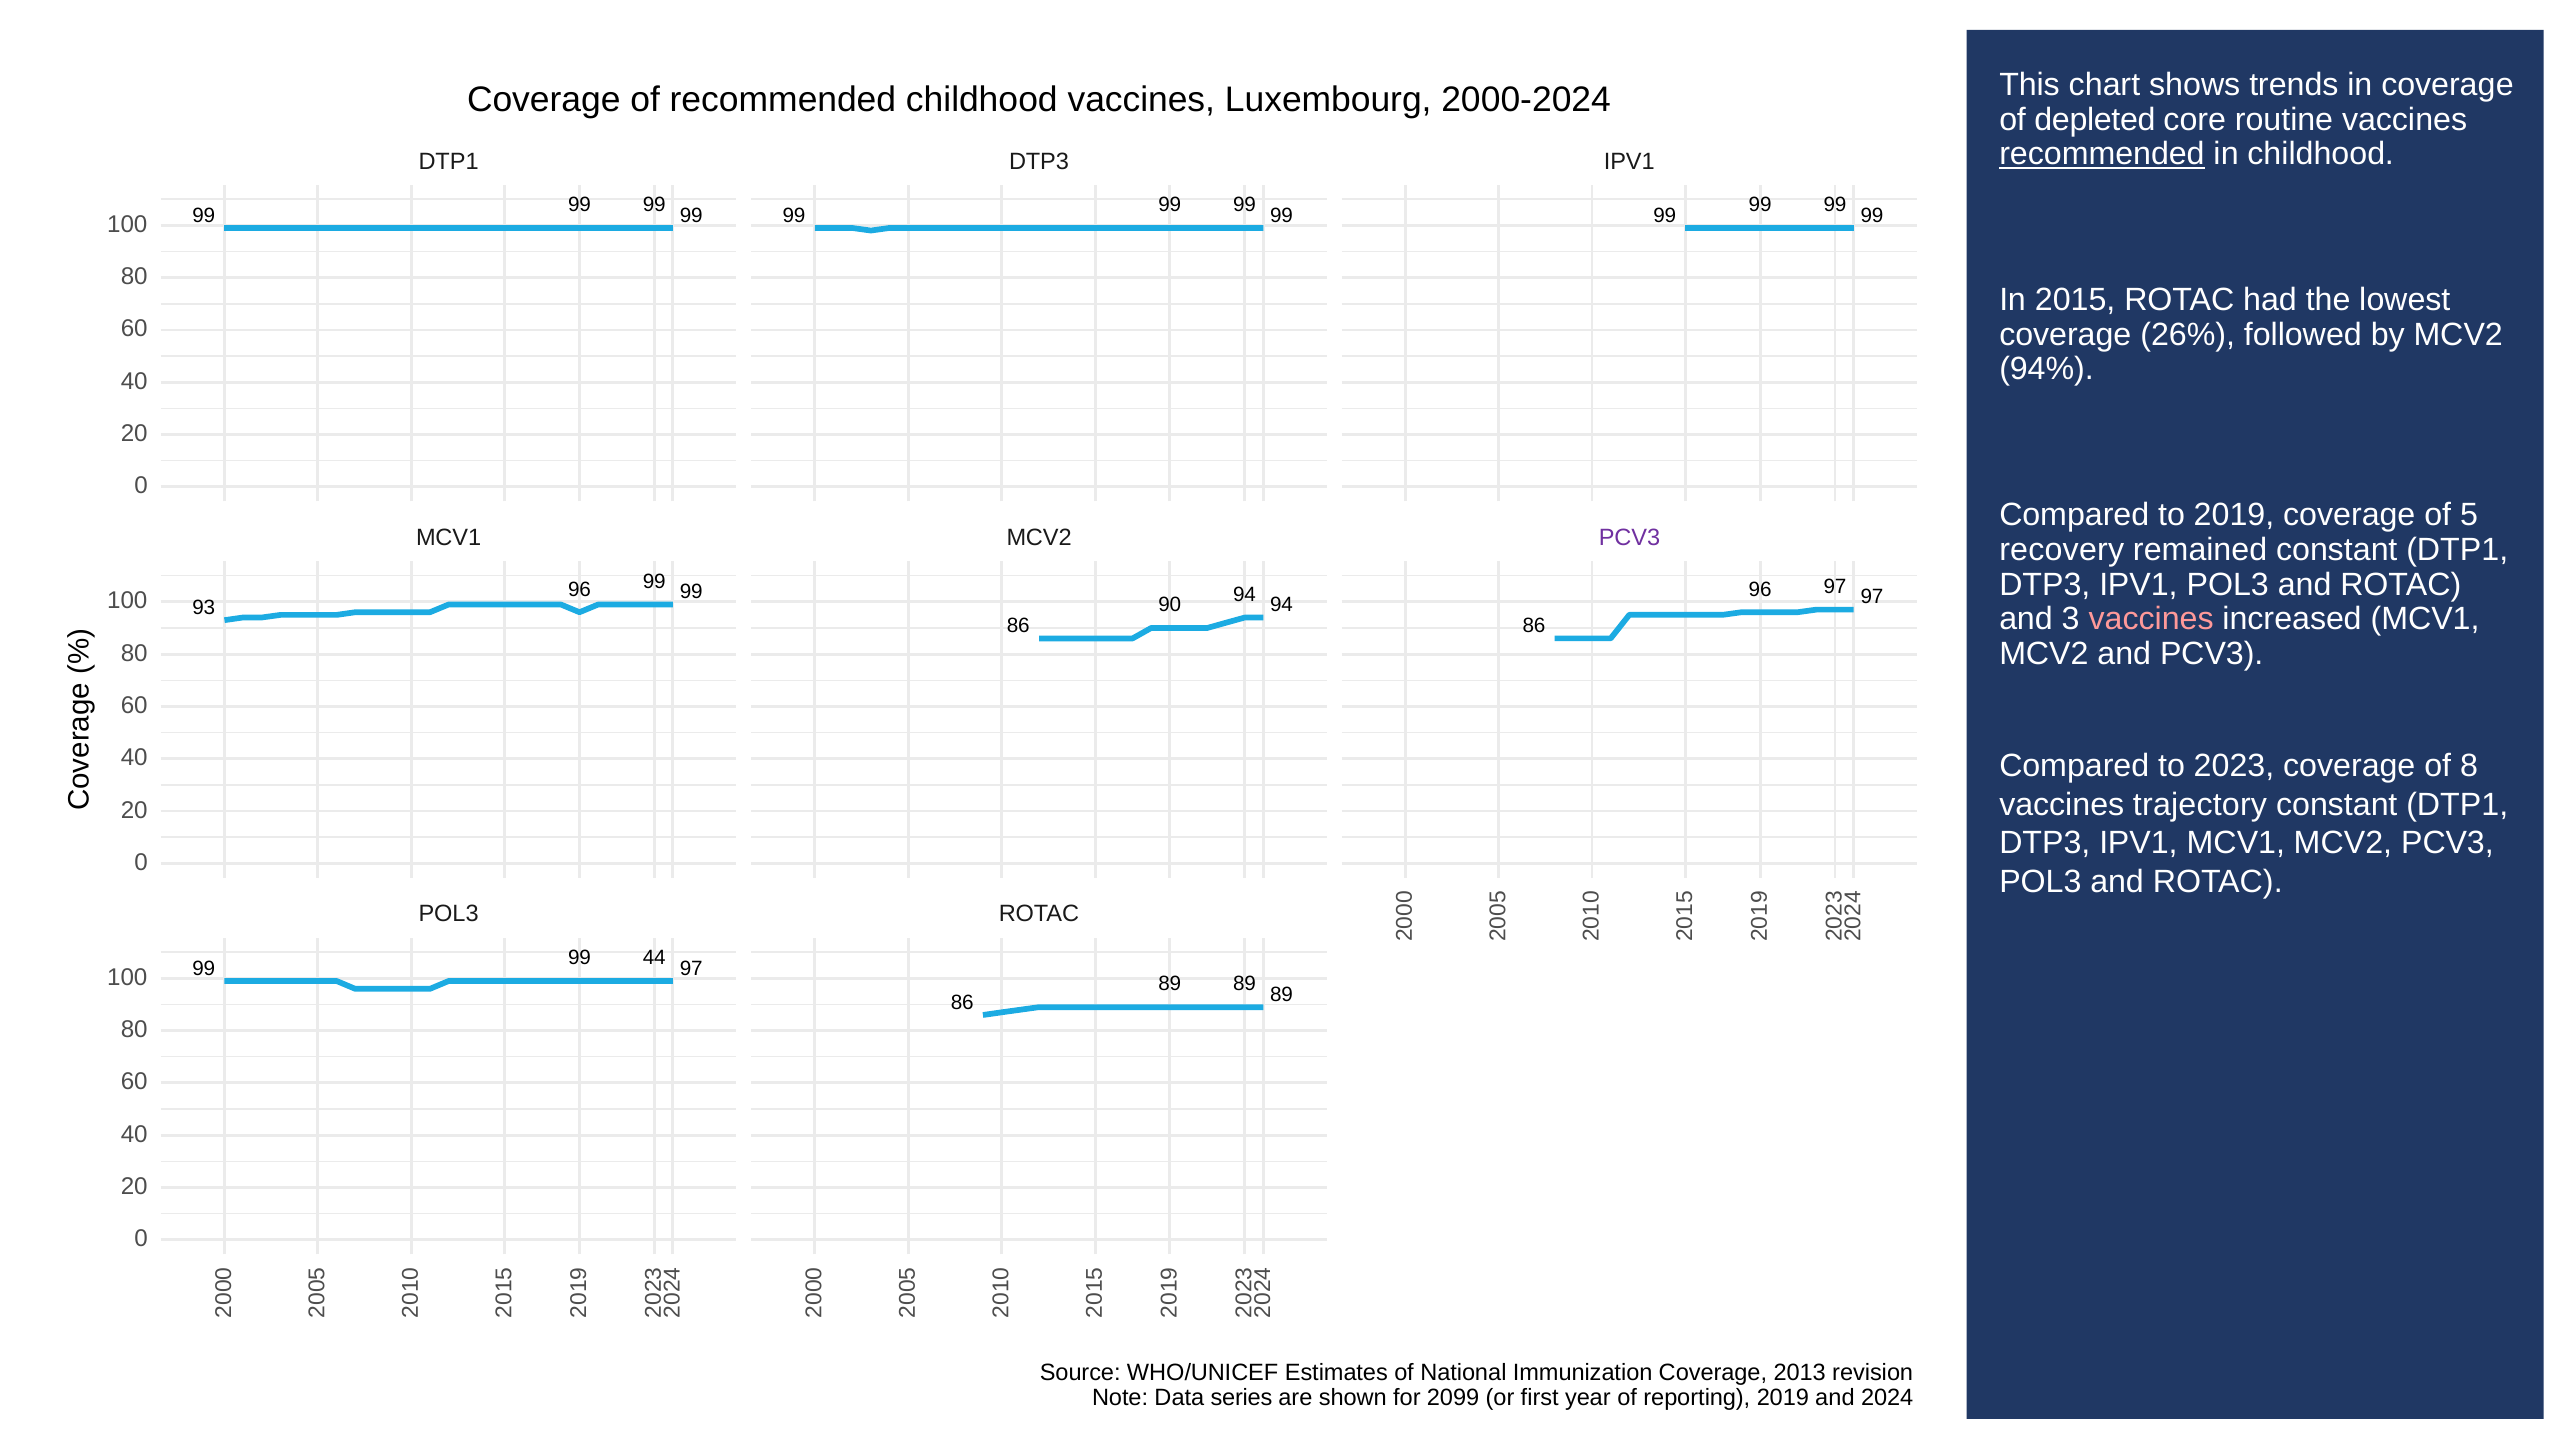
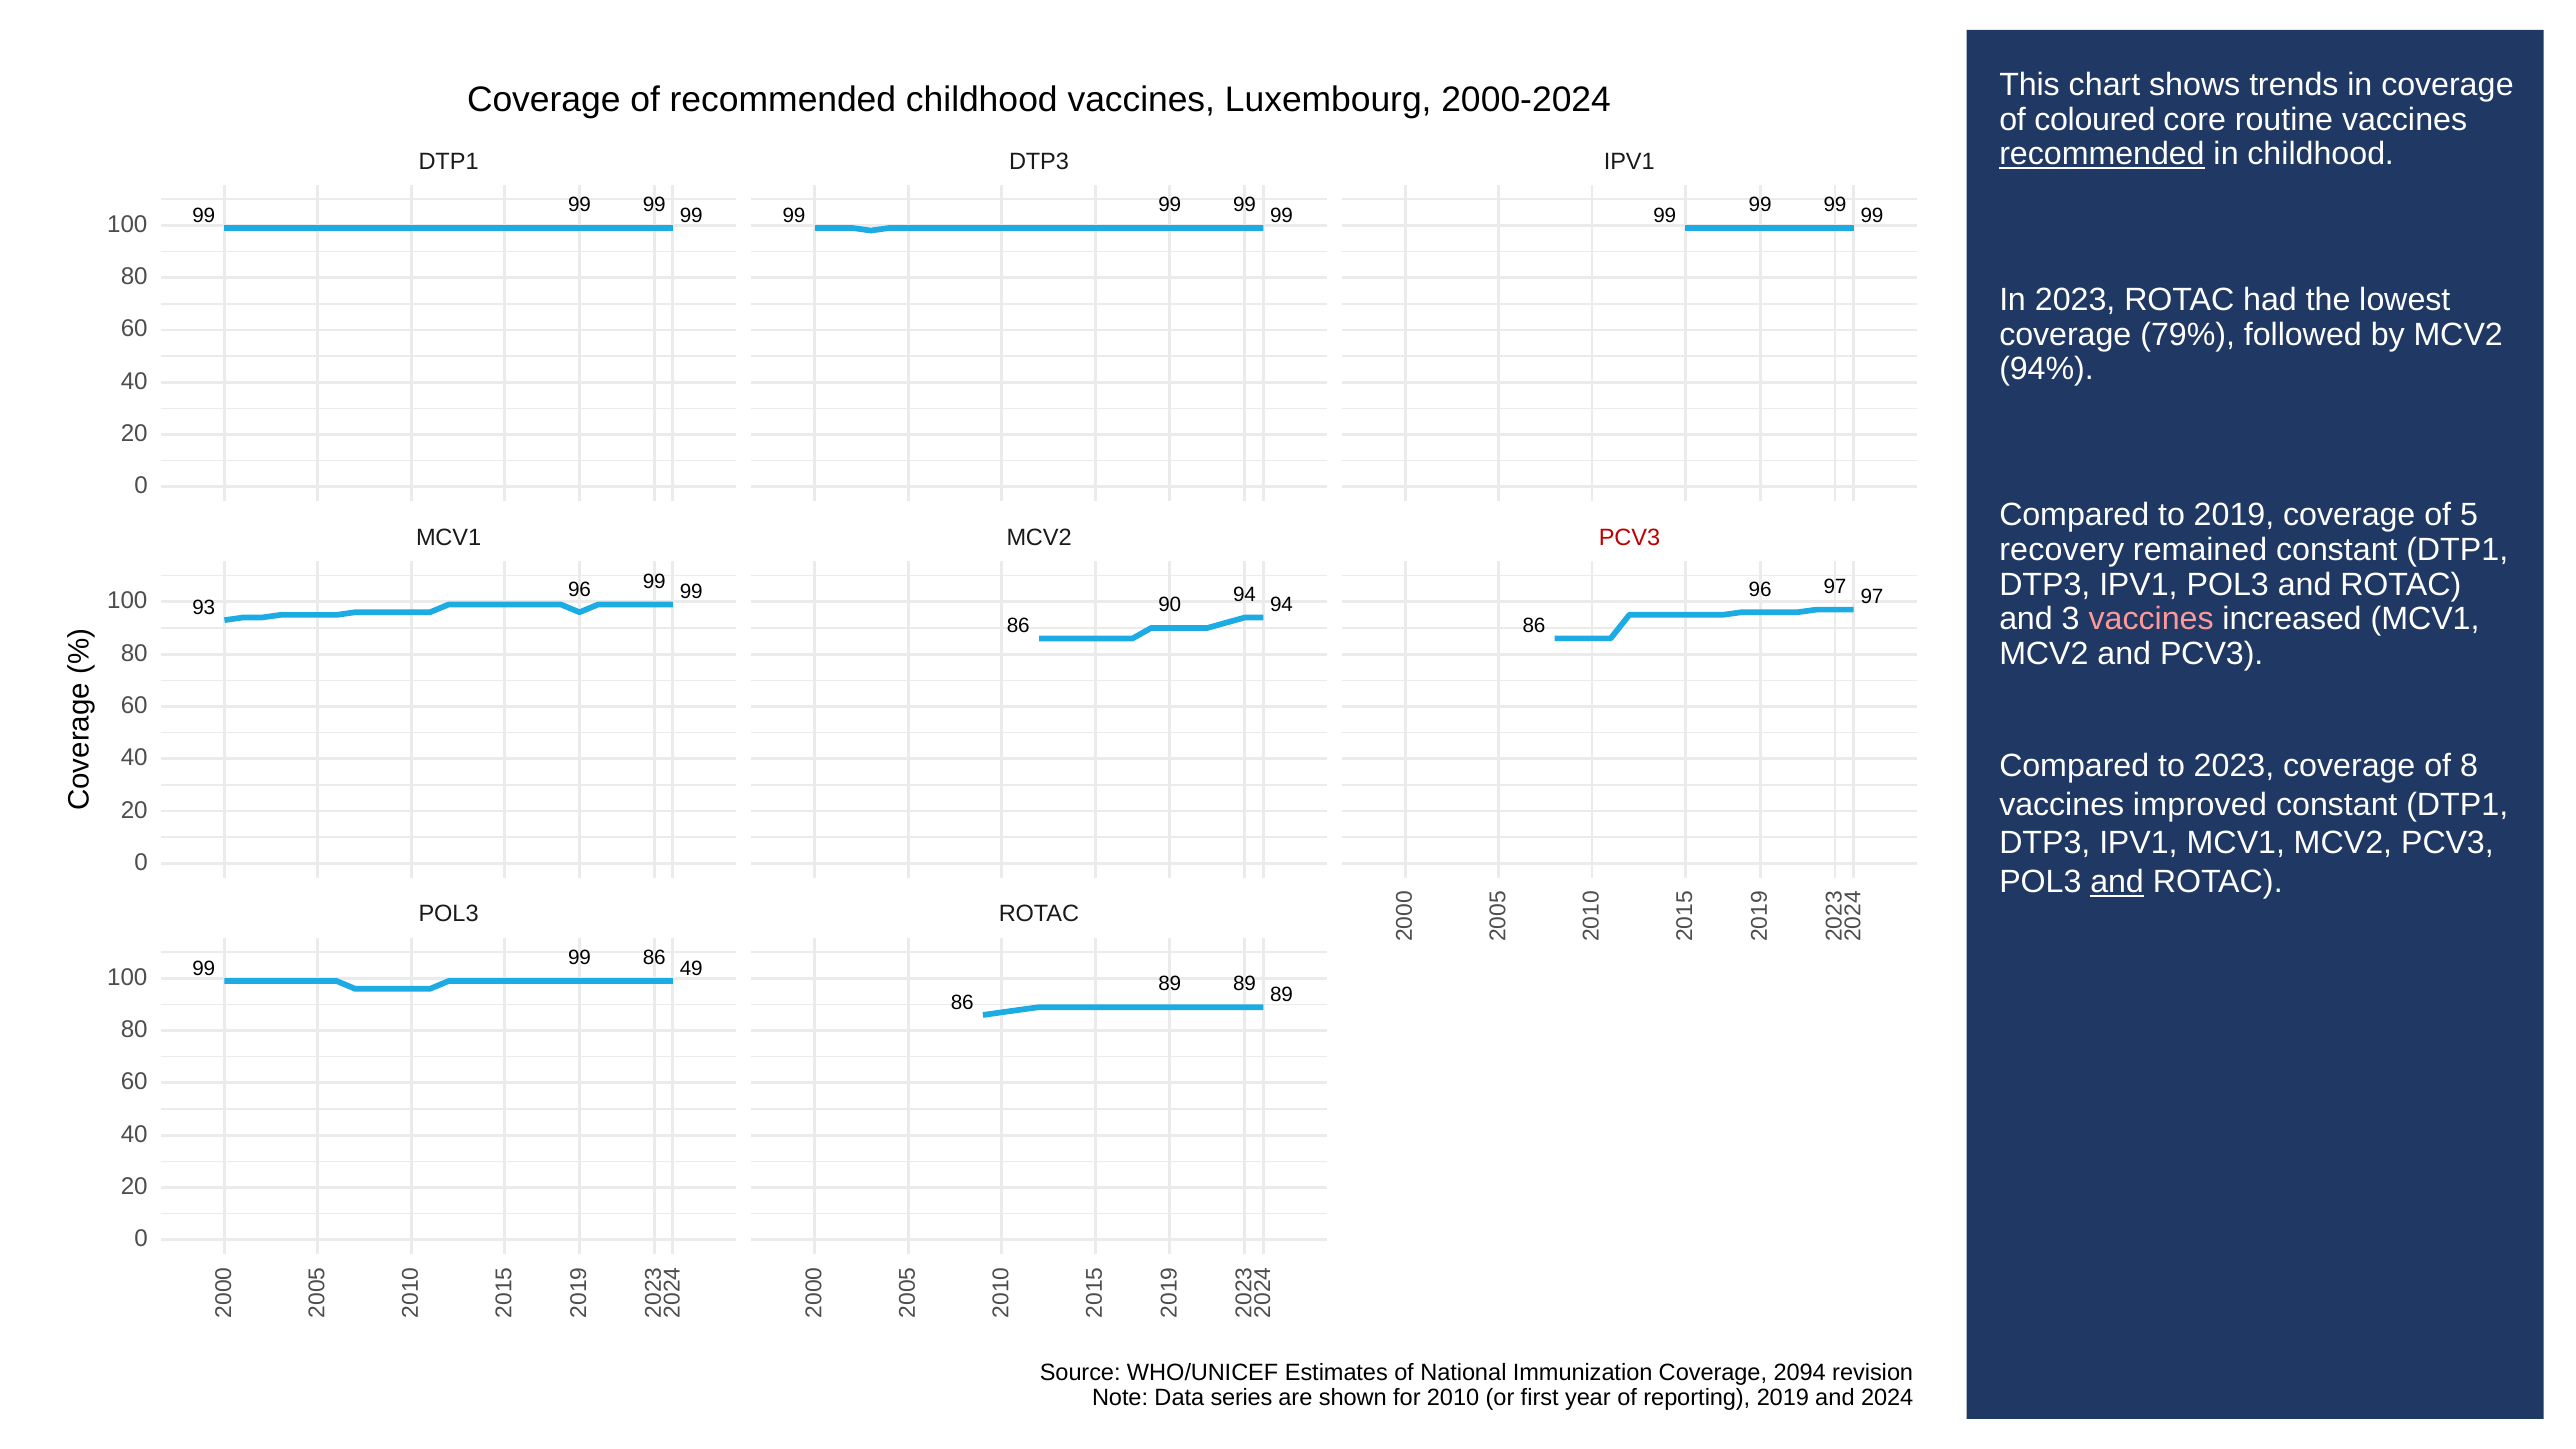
depleted: depleted -> coloured
In 2015: 2015 -> 2023
26%: 26% -> 79%
PCV3 at (1630, 538) colour: purple -> red
trajectory: trajectory -> improved
and at (2117, 882) underline: none -> present
44 at (654, 958): 44 -> 86
99 97: 97 -> 49
2013: 2013 -> 2094
2099: 2099 -> 2010
